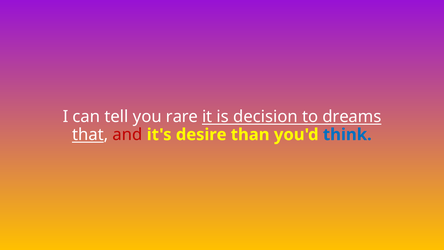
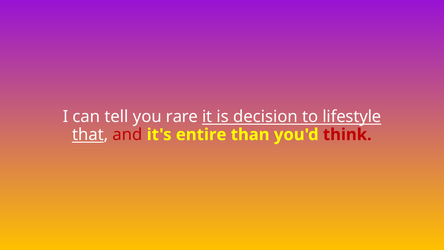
dreams: dreams -> lifestyle
desire: desire -> entire
think colour: blue -> red
